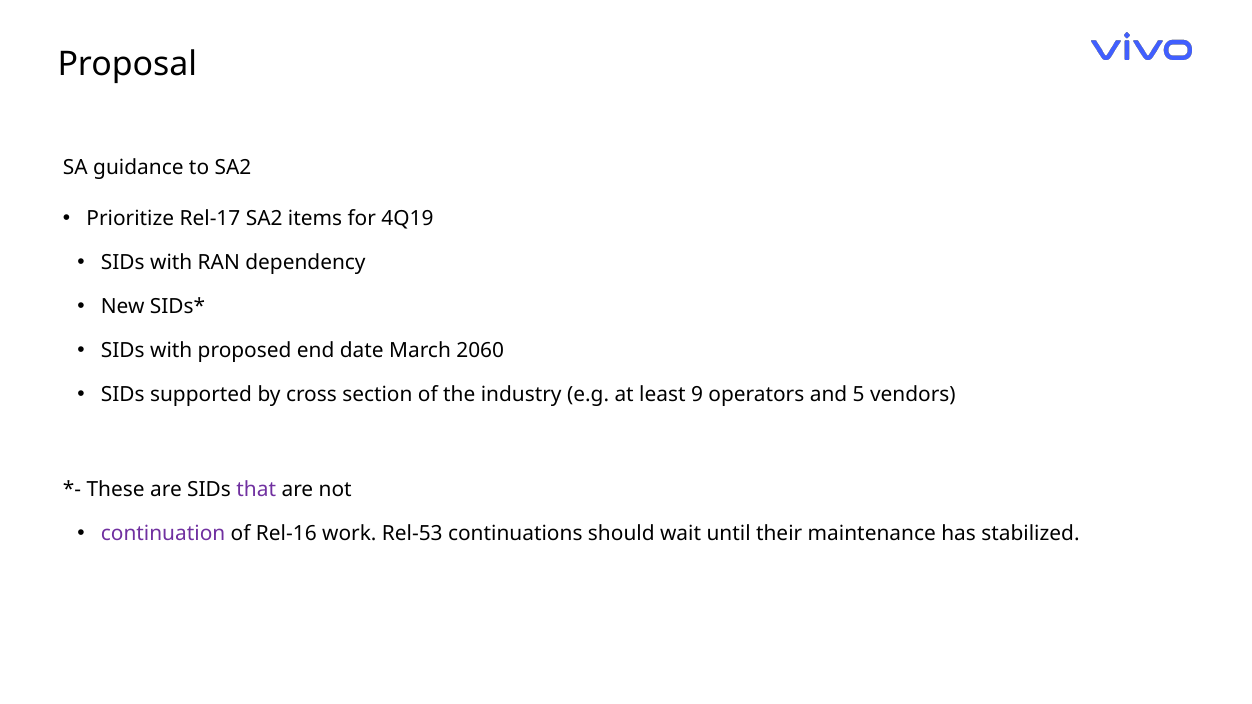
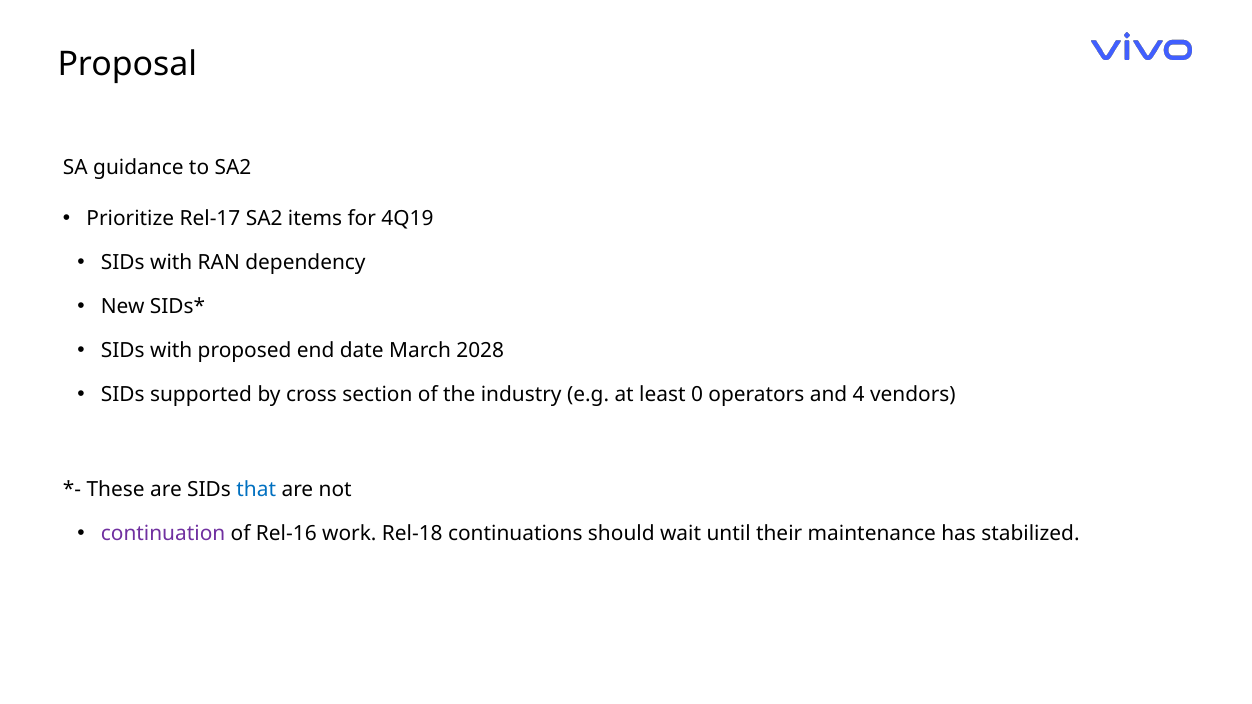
2060: 2060 -> 2028
9: 9 -> 0
5: 5 -> 4
that colour: purple -> blue
Rel-53: Rel-53 -> Rel-18
